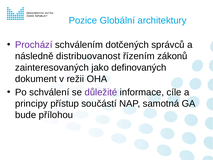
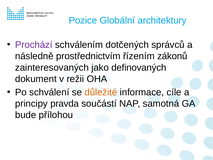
distribuovanost: distribuovanost -> prostřednictvím
důležité colour: purple -> orange
přístup: přístup -> pravda
